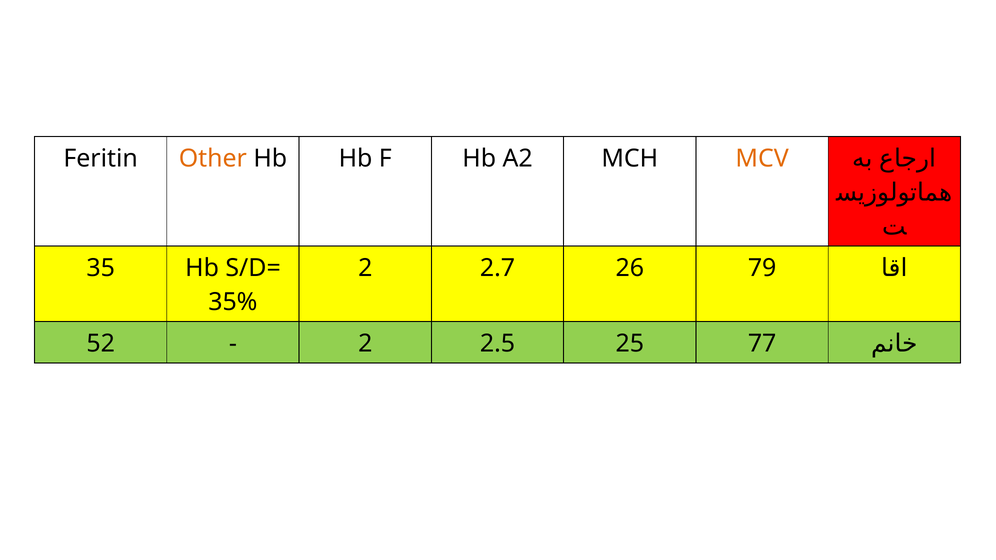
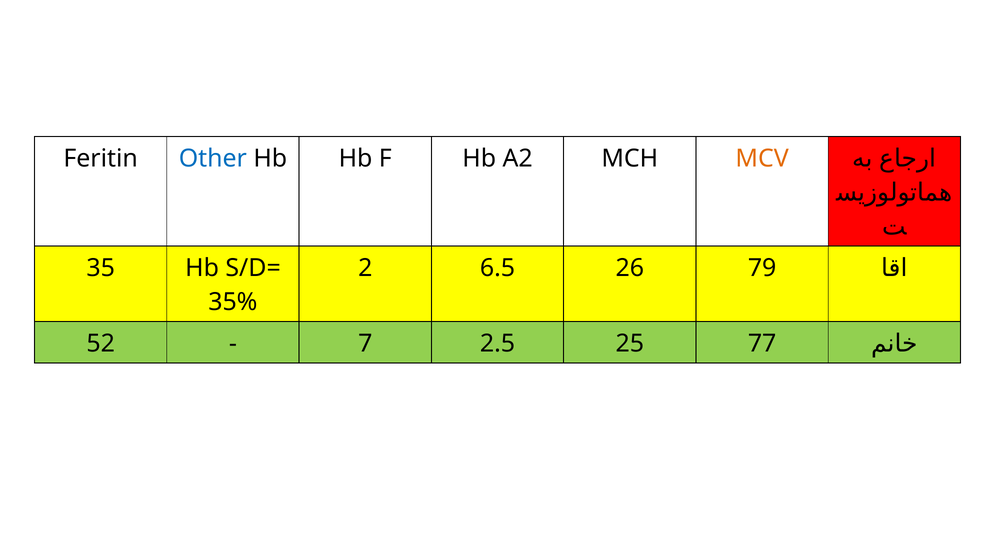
Other colour: orange -> blue
2.7: 2.7 -> 6.5
2 at (365, 344): 2 -> 7
